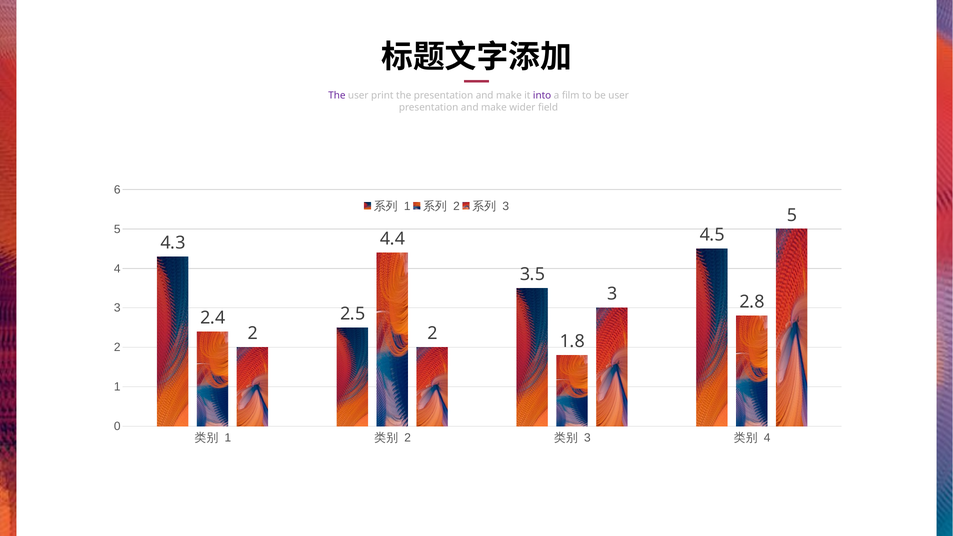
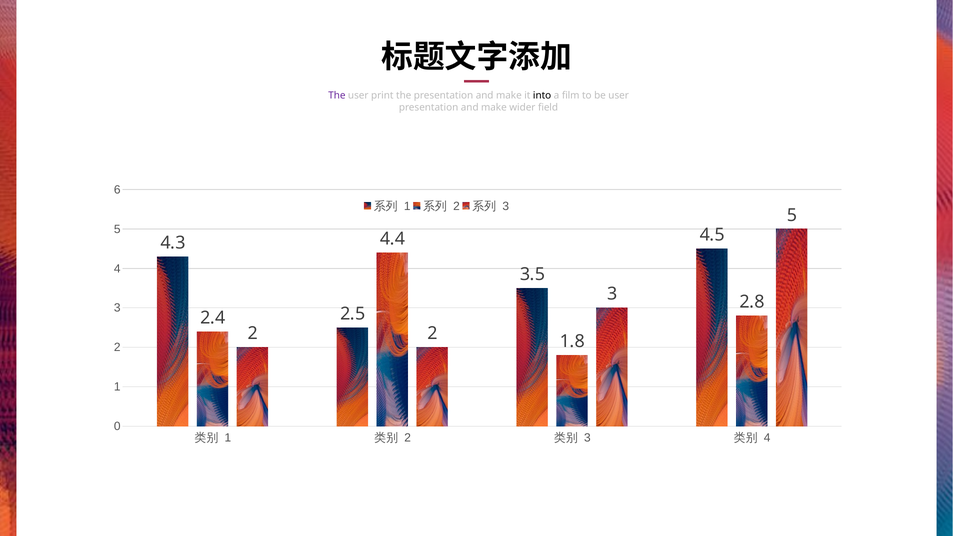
into colour: purple -> black
